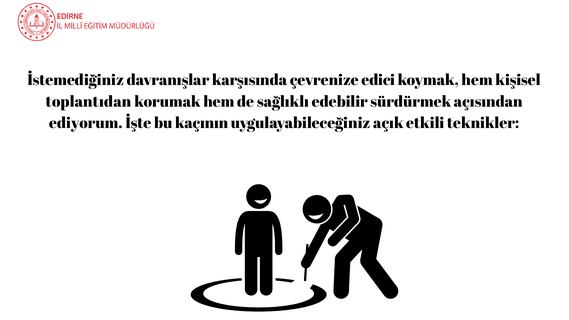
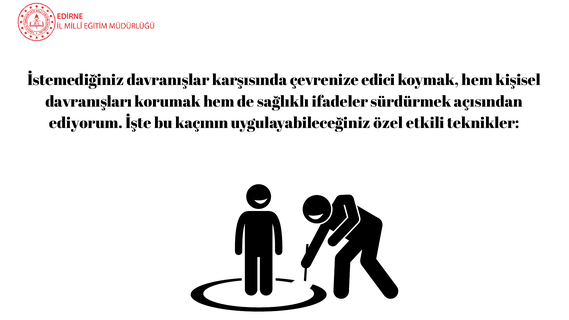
toplantıdan: toplantıdan -> davranışları
edebilir: edebilir -> ifadeler
açık: açık -> özel
